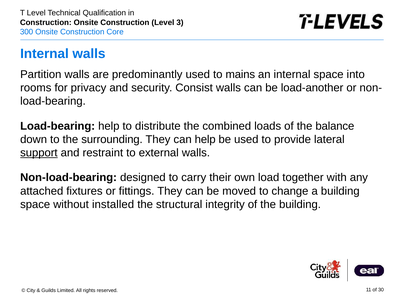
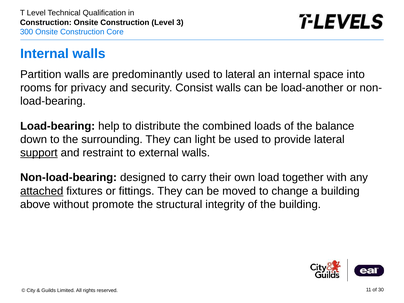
to mains: mains -> lateral
can help: help -> light
attached underline: none -> present
space at (35, 205): space -> above
installed: installed -> promote
